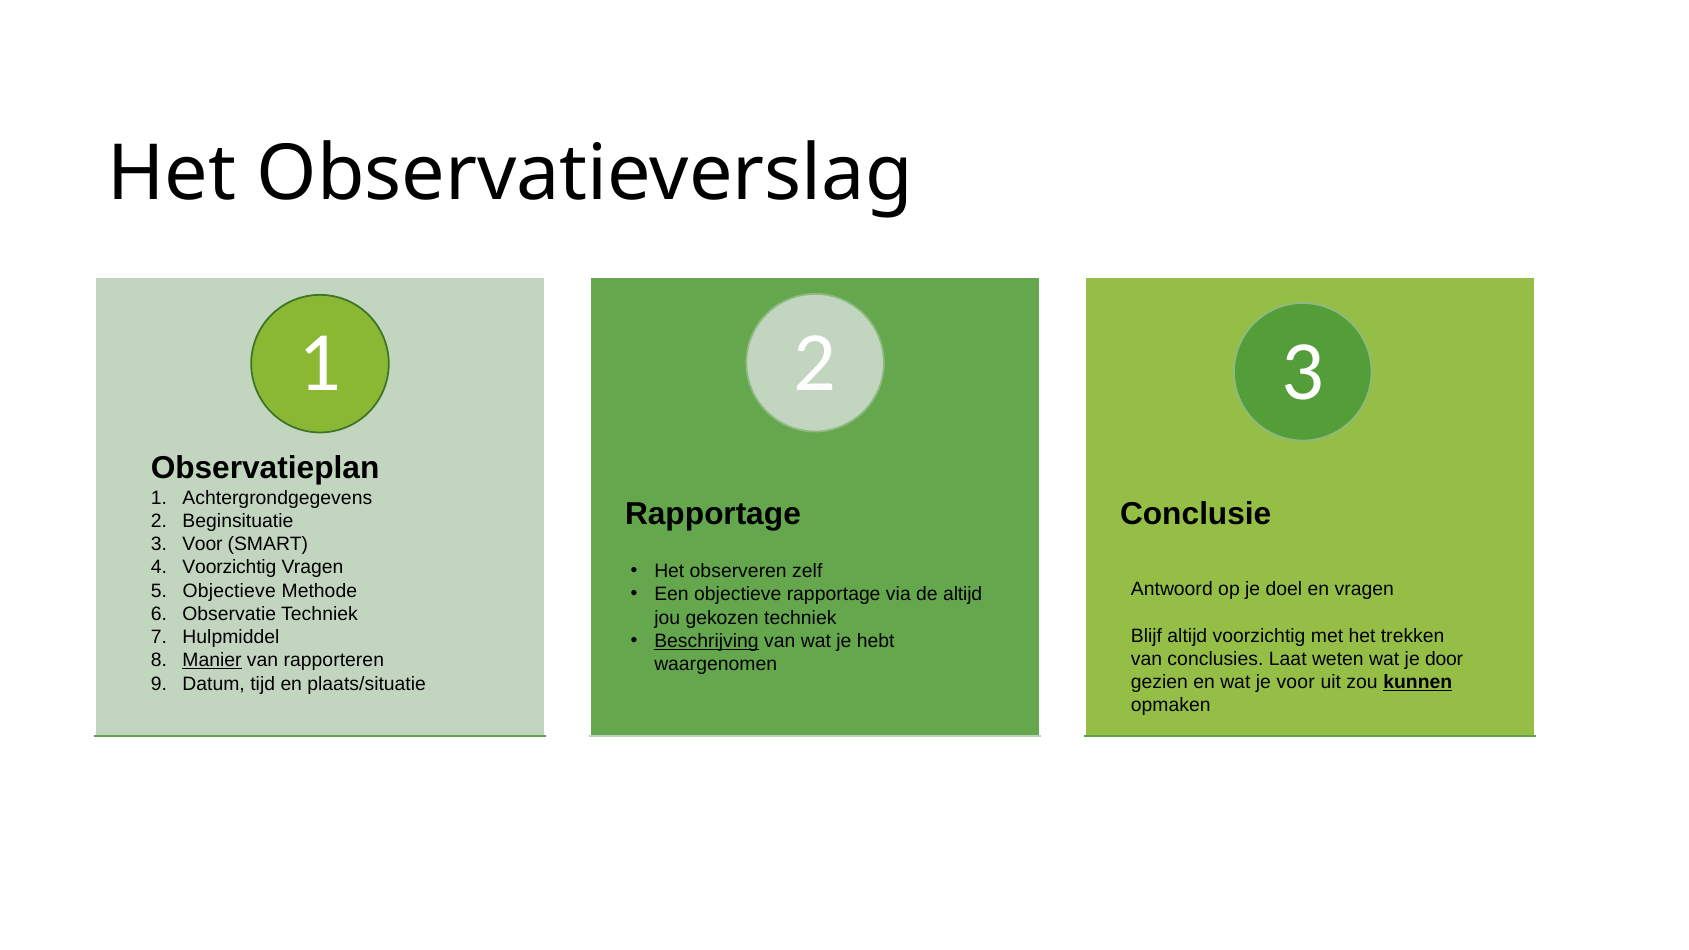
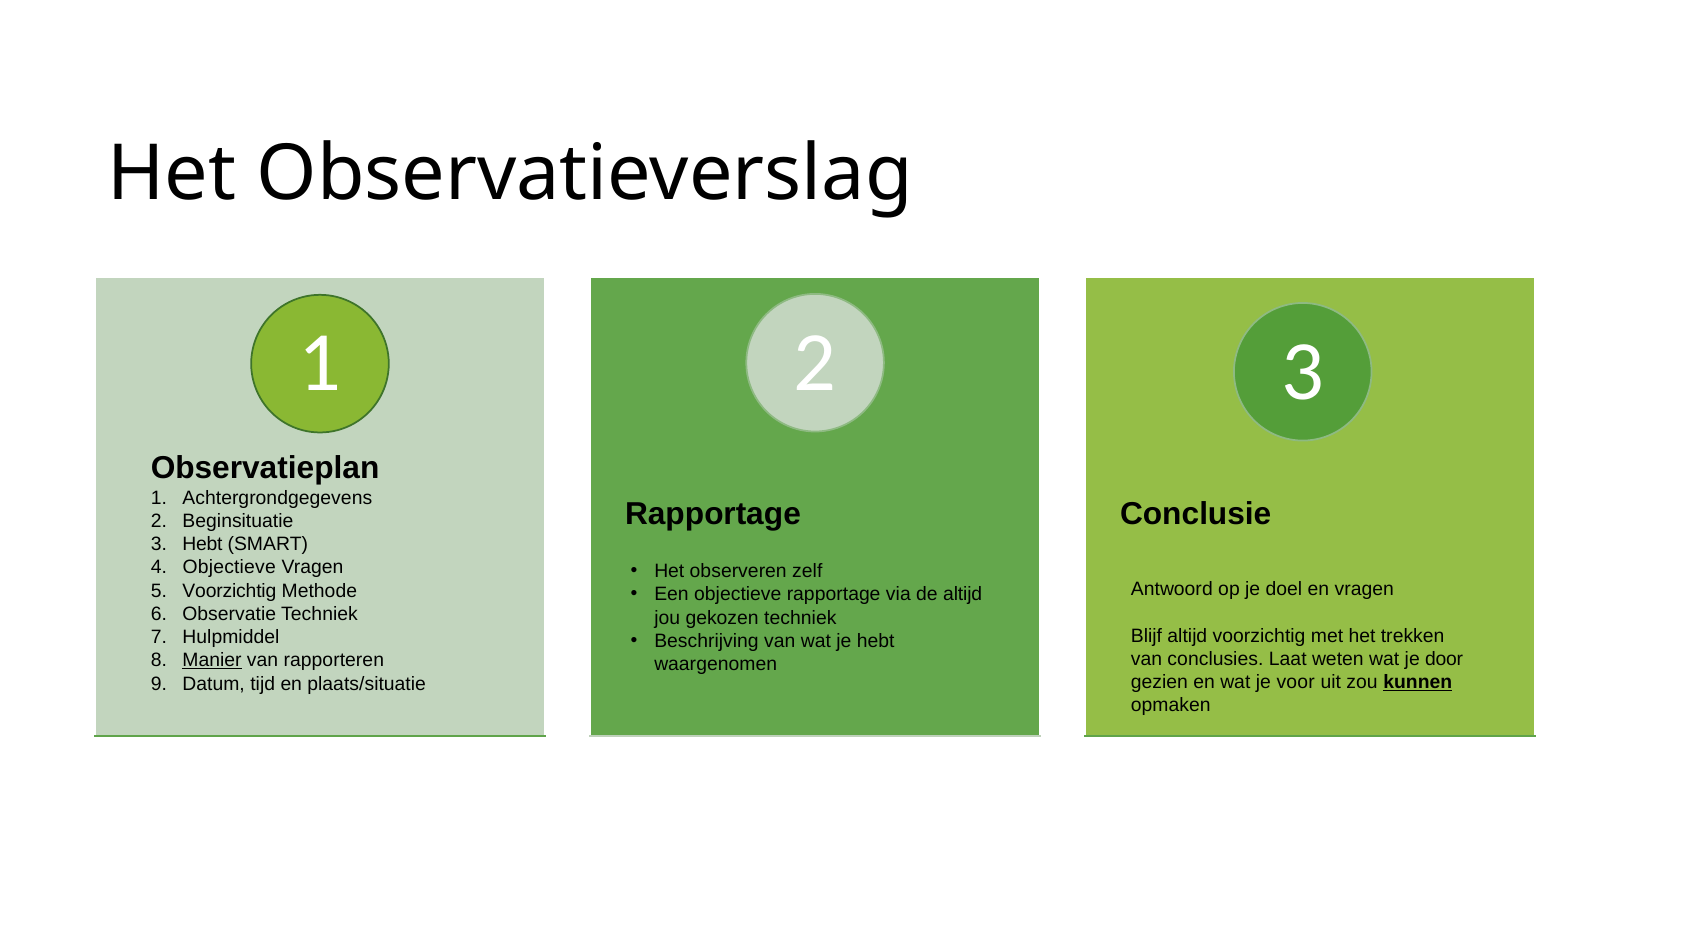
Voor at (202, 544): Voor -> Hebt
Voorzichtig at (229, 567): Voorzichtig -> Objectieve
Objectieve at (229, 591): Objectieve -> Voorzichtig
Beschrijving underline: present -> none
